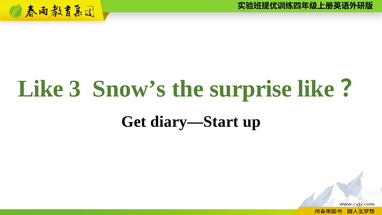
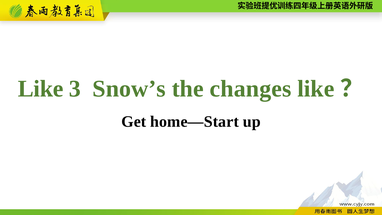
surprise: surprise -> changes
diary—Start: diary—Start -> home—Start
